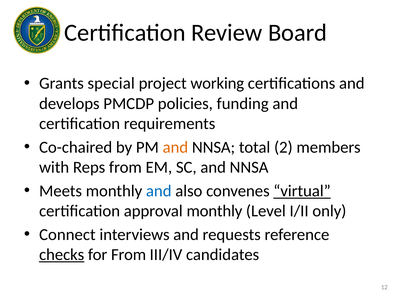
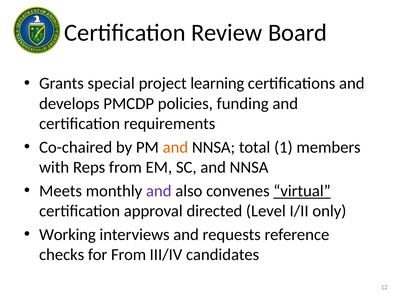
working: working -> learning
2: 2 -> 1
and at (159, 191) colour: blue -> purple
approval monthly: monthly -> directed
Connect: Connect -> Working
checks underline: present -> none
